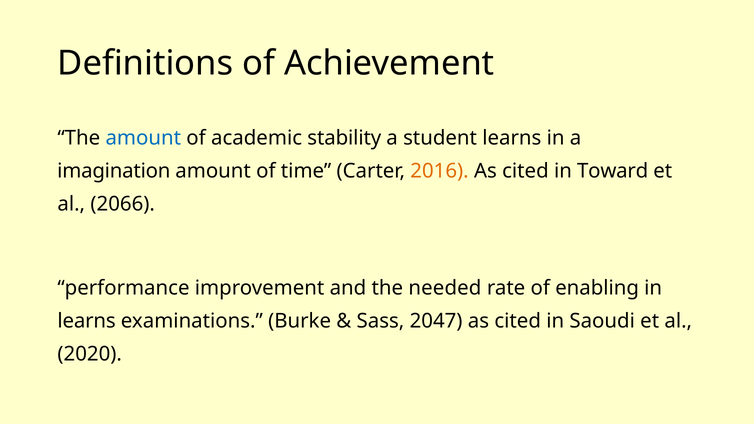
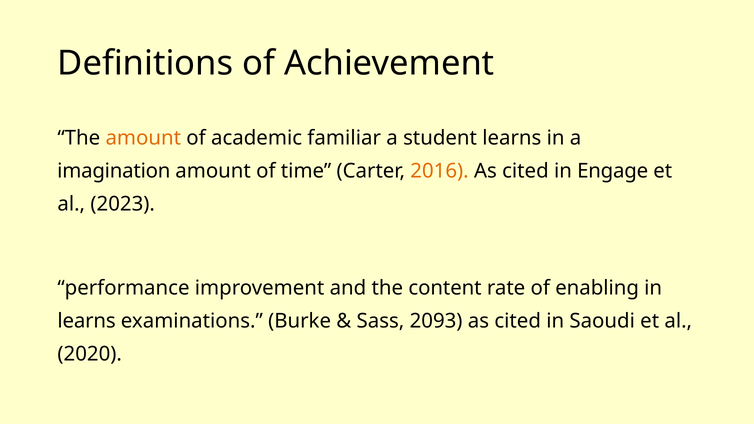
amount at (143, 138) colour: blue -> orange
stability: stability -> familiar
Toward: Toward -> Engage
2066: 2066 -> 2023
needed: needed -> content
2047: 2047 -> 2093
